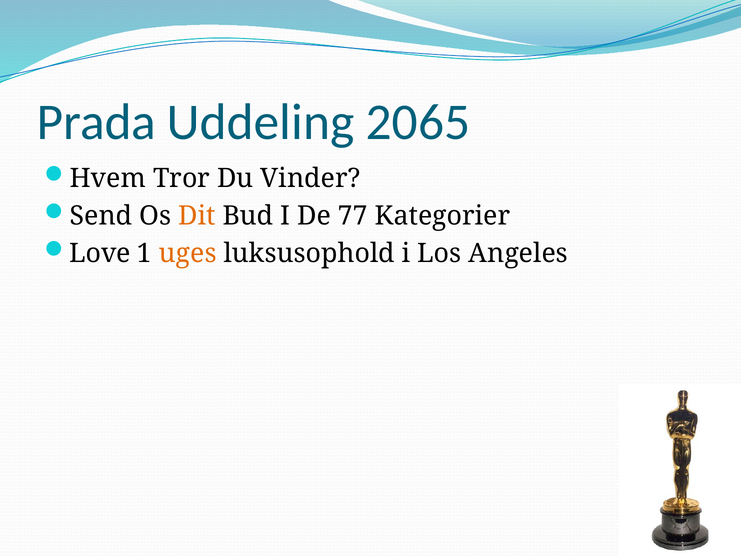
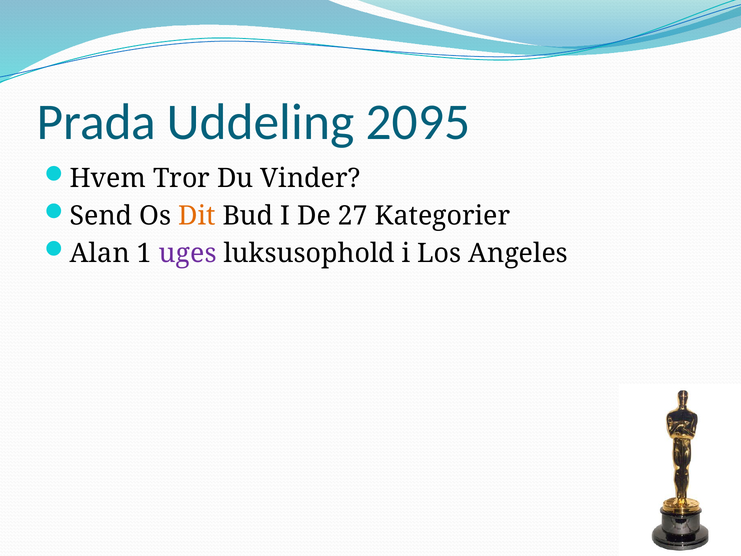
2065: 2065 -> 2095
77: 77 -> 27
Love: Love -> Alan
uges colour: orange -> purple
